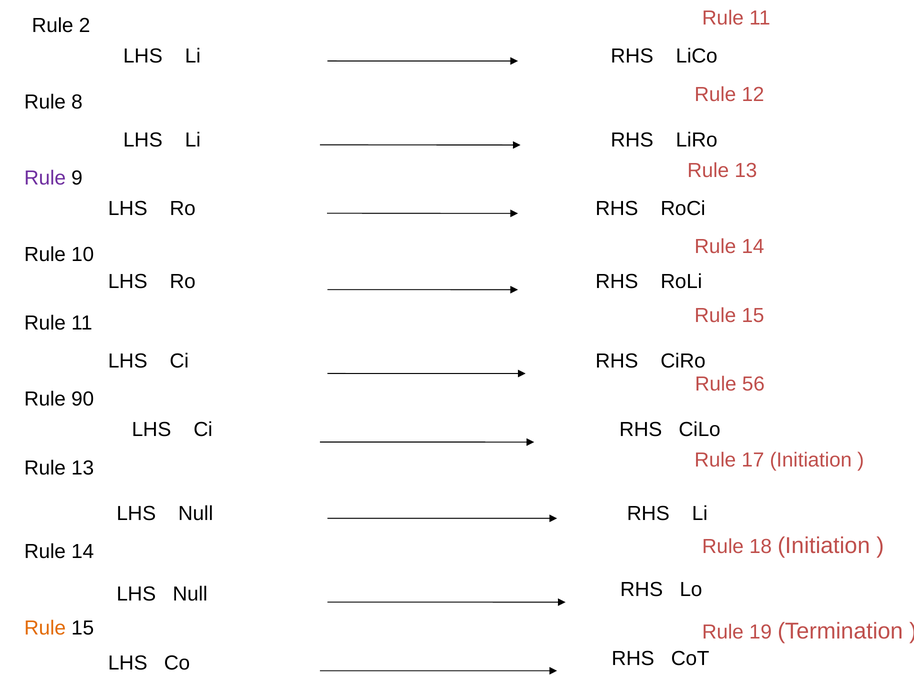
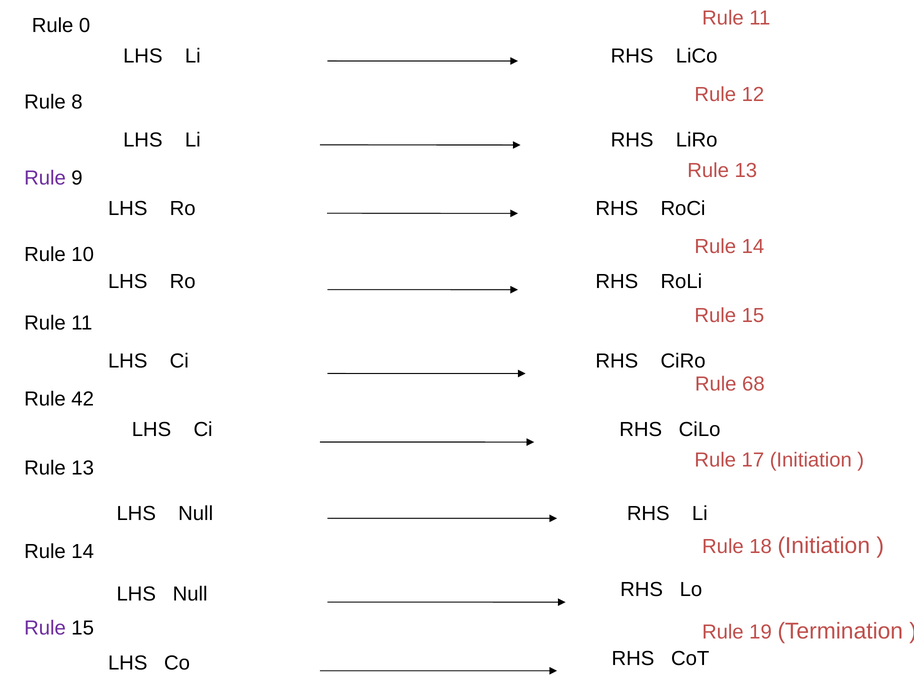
2: 2 -> 0
56: 56 -> 68
90: 90 -> 42
Rule at (45, 627) colour: orange -> purple
